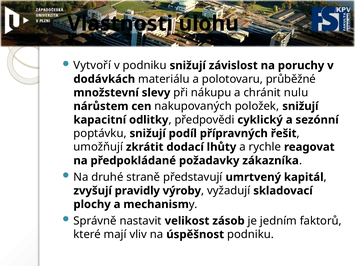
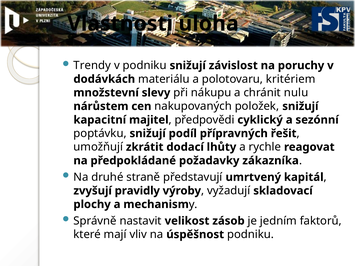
úlohu: úlohu -> úloha
Vytvoří: Vytvoří -> Trendy
průběžné: průběžné -> kritériem
odlitky: odlitky -> majitel
